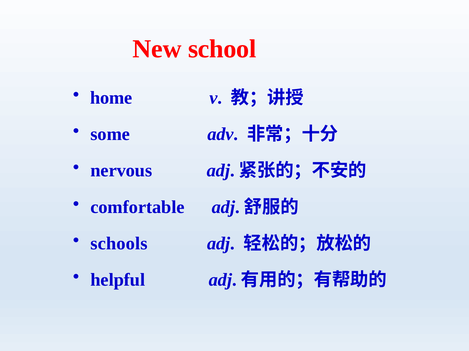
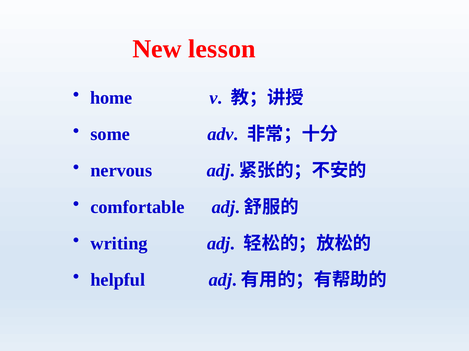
school: school -> lesson
schools: schools -> writing
